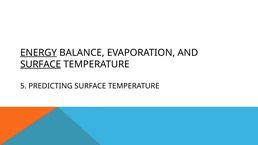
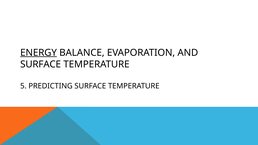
SURFACE at (41, 64) underline: present -> none
